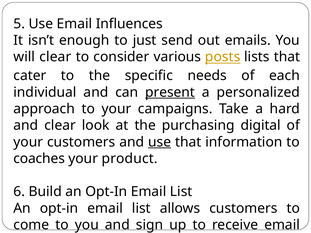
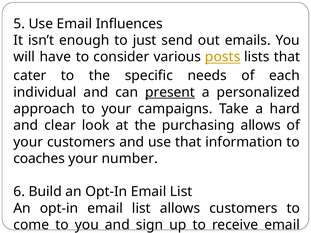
will clear: clear -> have
purchasing digital: digital -> allows
use at (160, 142) underline: present -> none
product: product -> number
